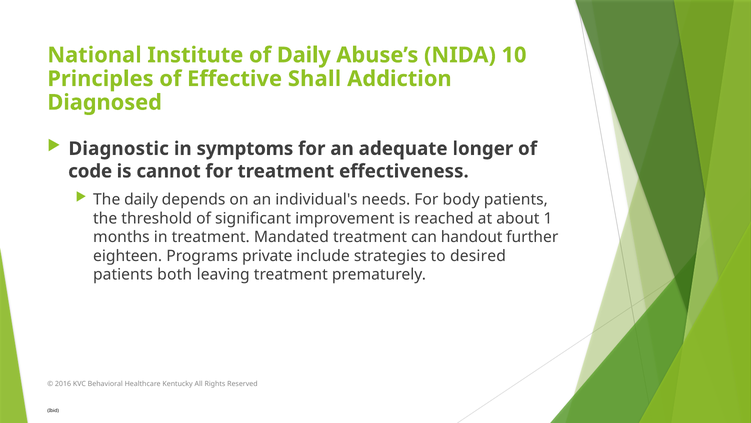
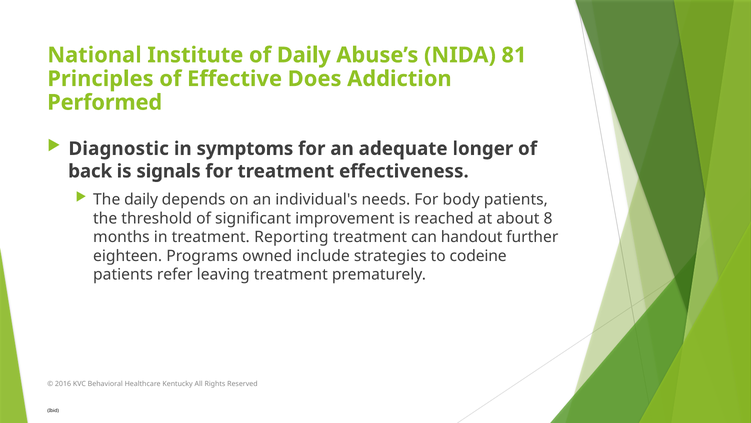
10: 10 -> 81
Shall: Shall -> Does
Diagnosed: Diagnosed -> Performed
code: code -> back
cannot: cannot -> signals
1: 1 -> 8
Mandated: Mandated -> Reporting
private: private -> owned
desired: desired -> codeine
both: both -> refer
